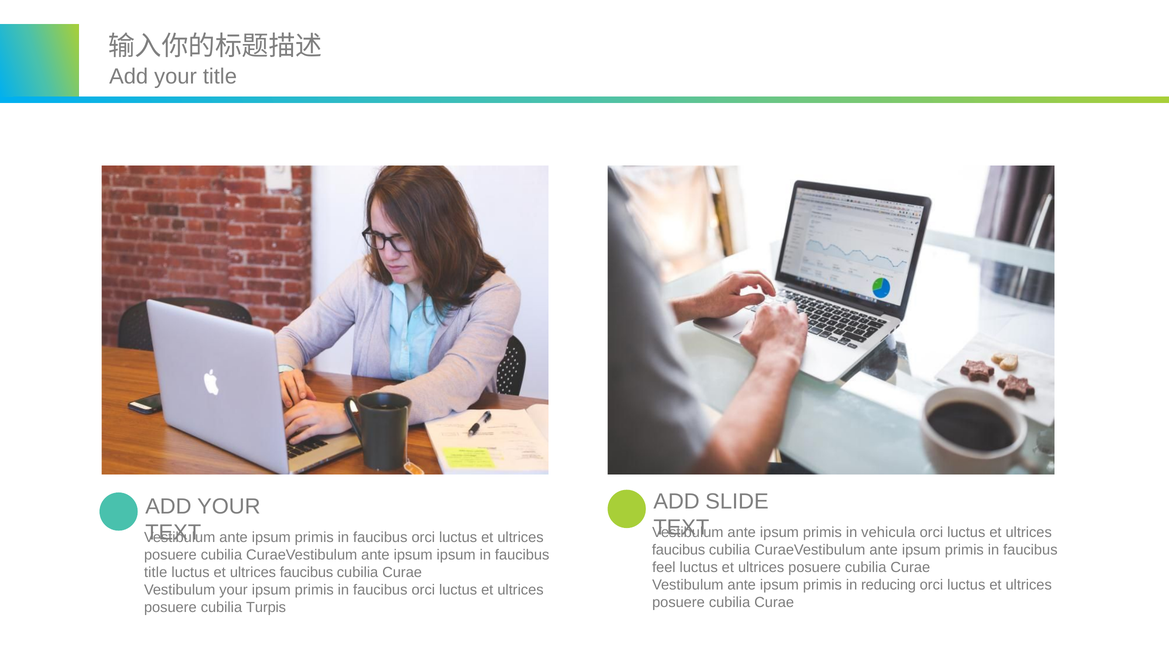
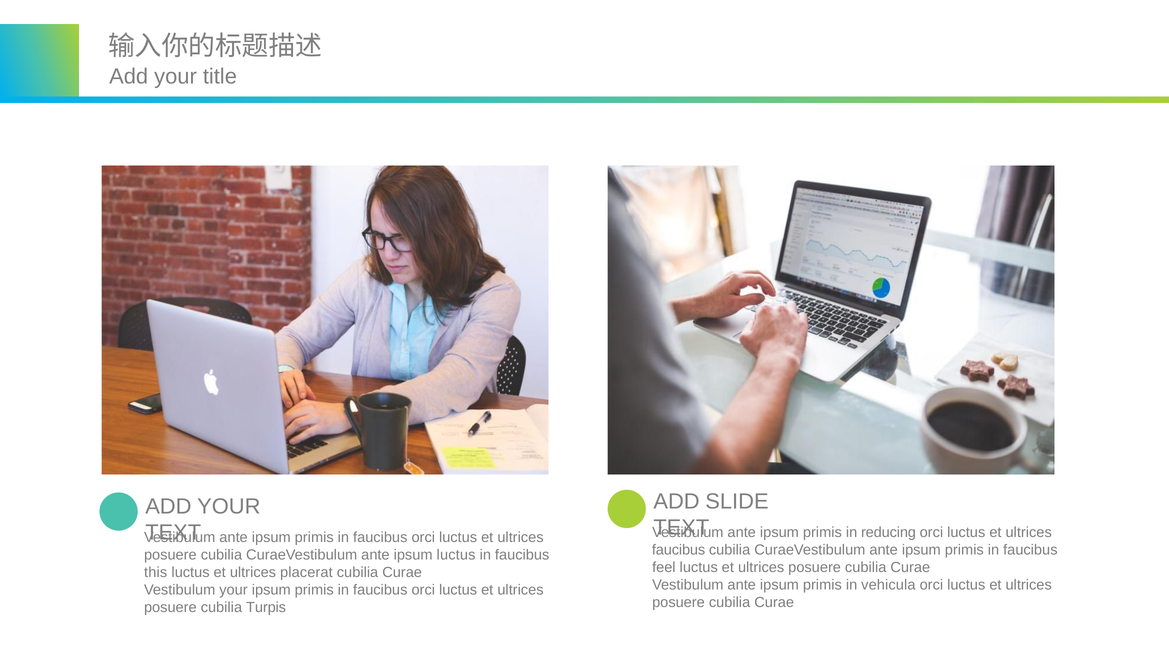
vehicula: vehicula -> reducing
ipsum ipsum: ipsum -> luctus
title at (156, 572): title -> this
faucibus at (307, 572): faucibus -> placerat
reducing: reducing -> vehicula
